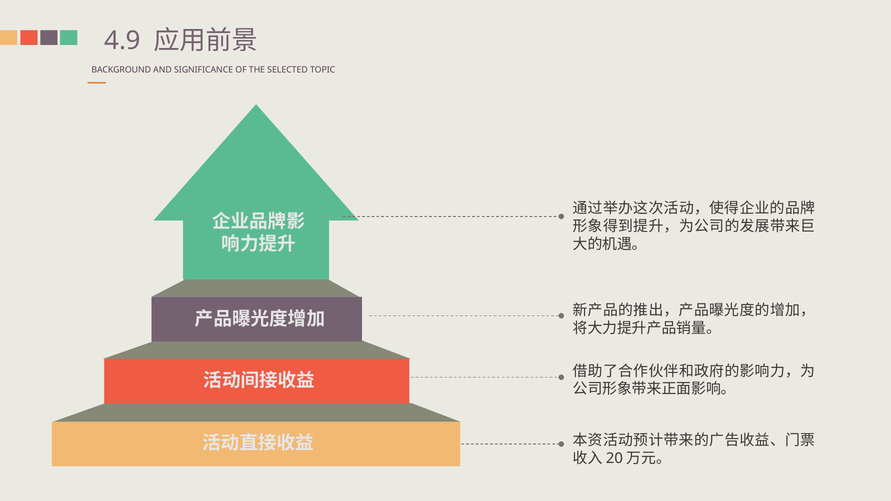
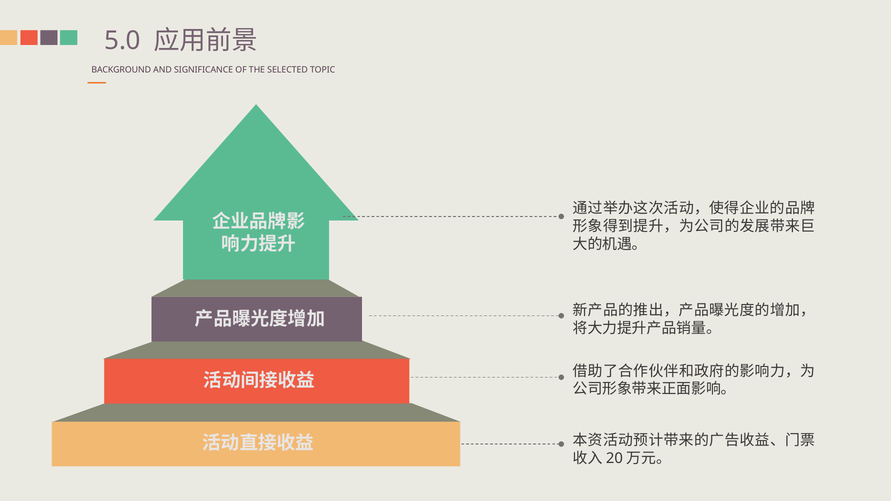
4.9: 4.9 -> 5.0
